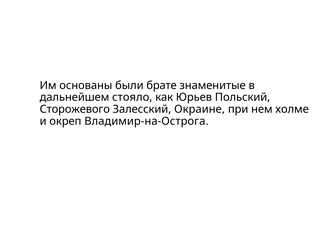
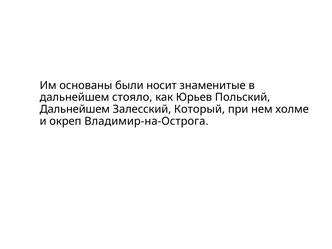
брате: брате -> носит
Сторожевого at (75, 109): Сторожевого -> Дальнейшем
Окраине: Окраине -> Который
